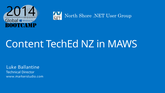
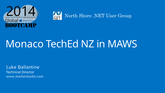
Content: Content -> Monaco
